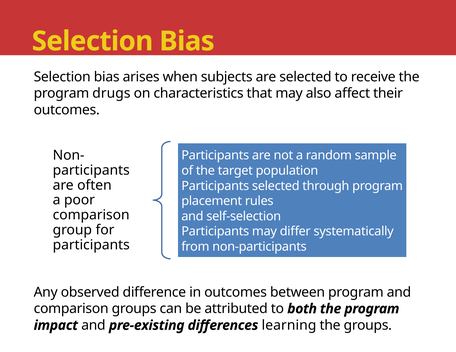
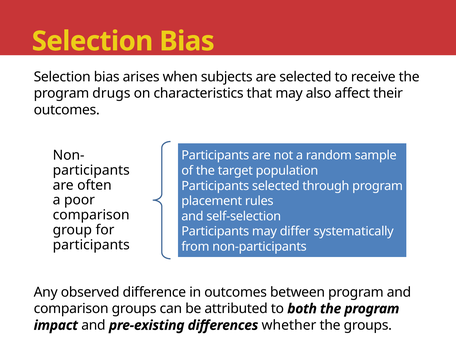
learning: learning -> whether
